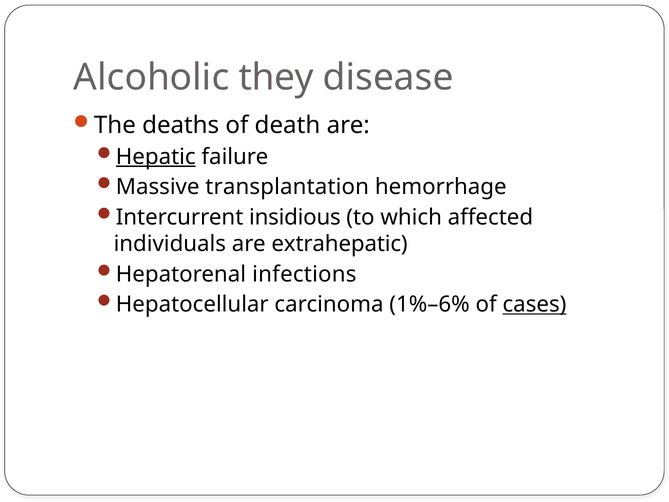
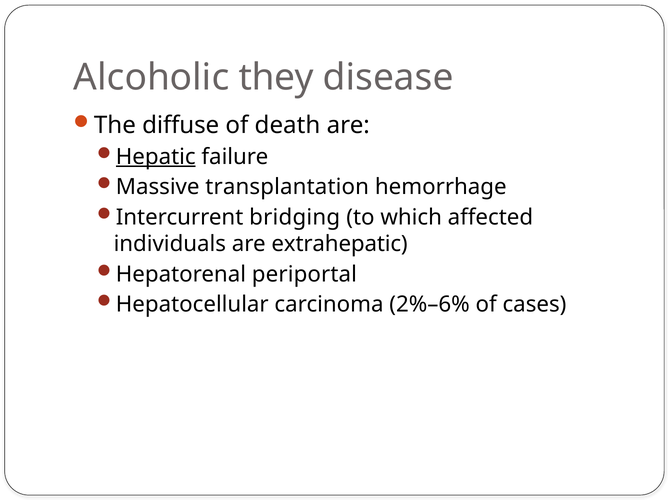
deaths: deaths -> diffuse
insidious: insidious -> bridging
infections: infections -> periportal
1%–6%: 1%–6% -> 2%–6%
cases underline: present -> none
